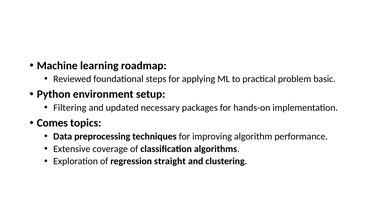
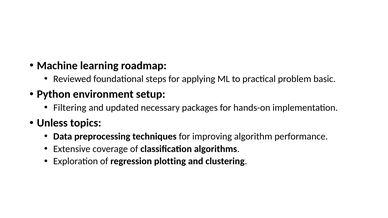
Comes: Comes -> Unless
straight: straight -> plotting
